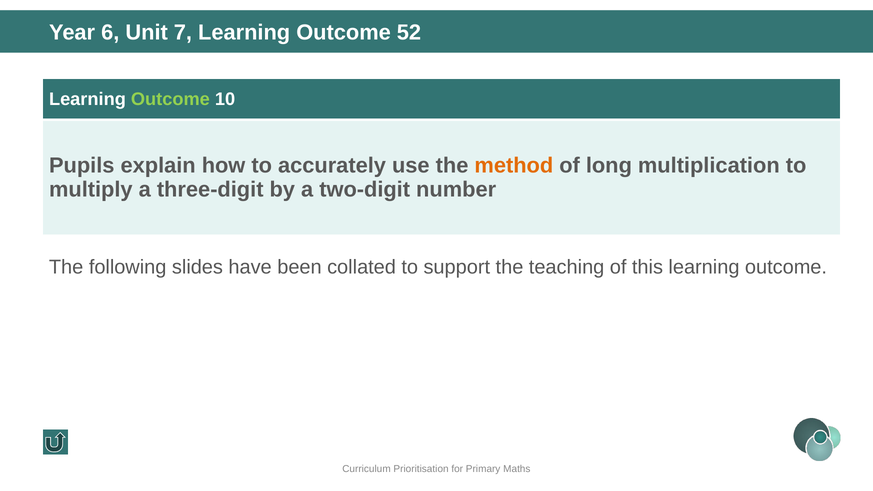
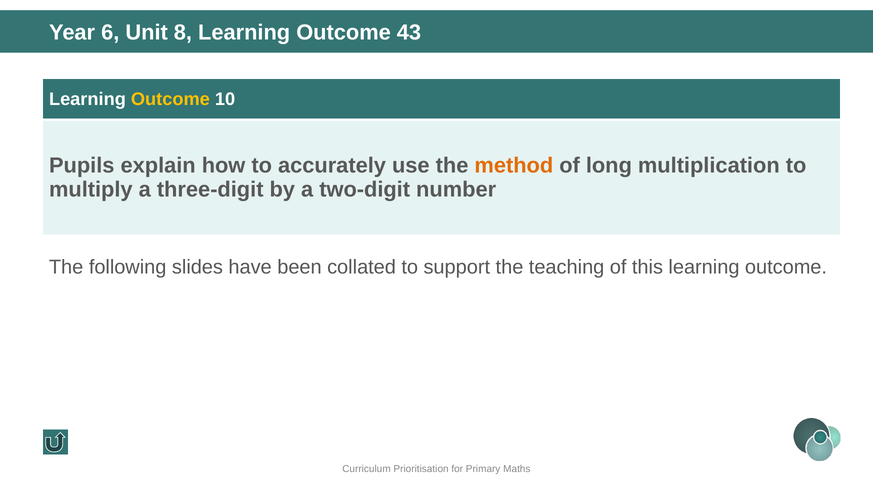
7: 7 -> 8
52: 52 -> 43
Outcome at (170, 99) colour: light green -> yellow
